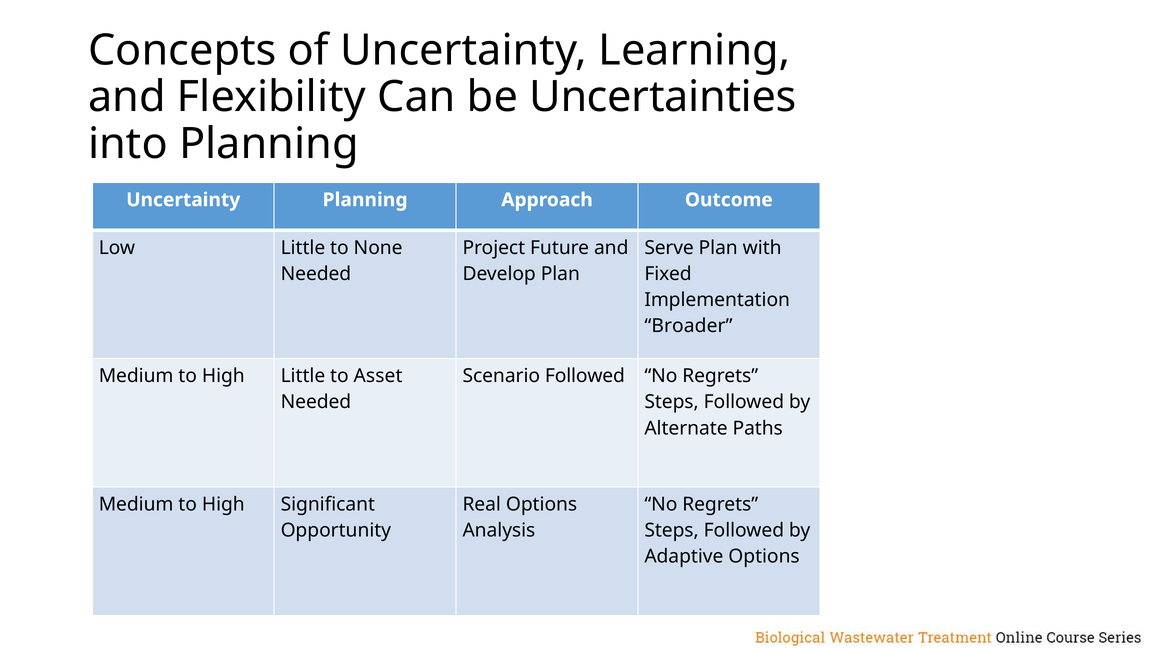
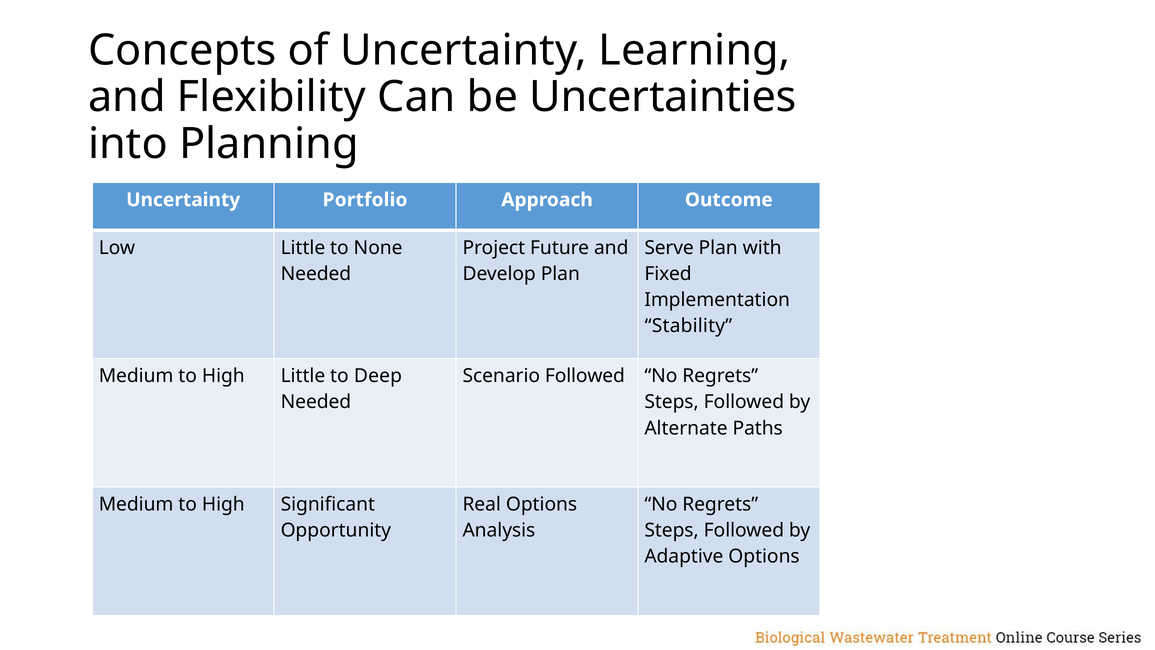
Uncertainty Planning: Planning -> Portfolio
Broader: Broader -> Stability
Asset: Asset -> Deep
